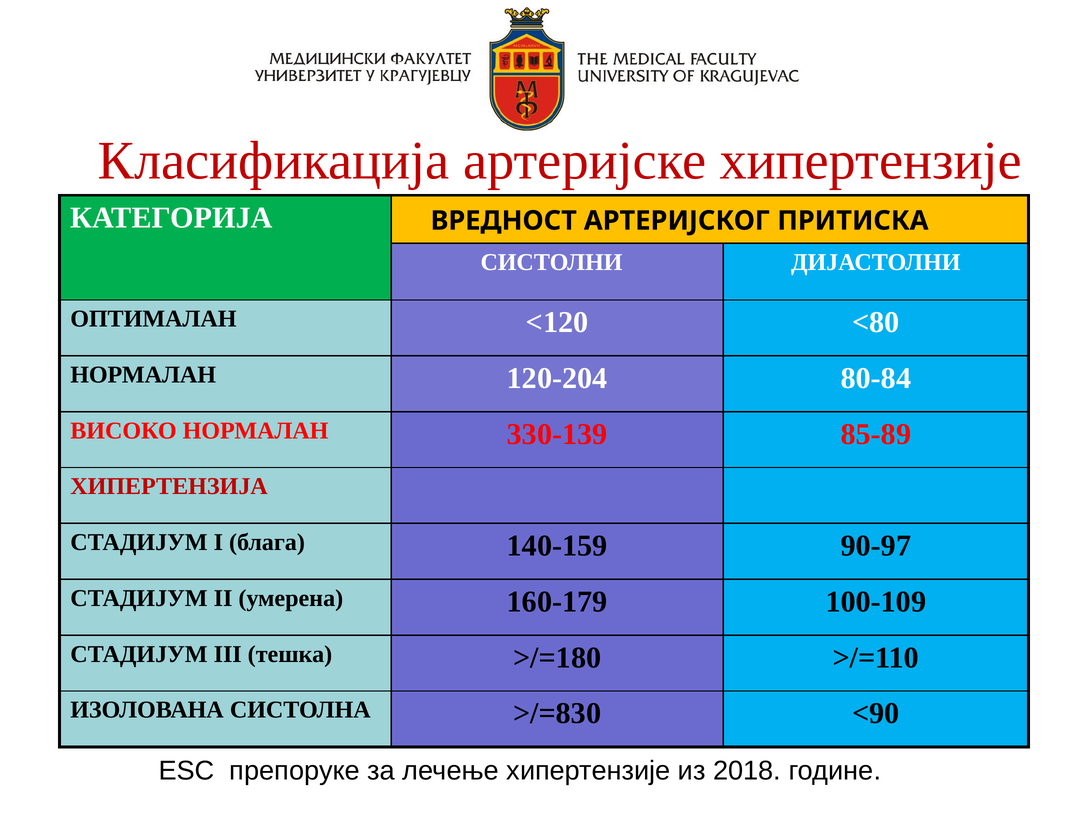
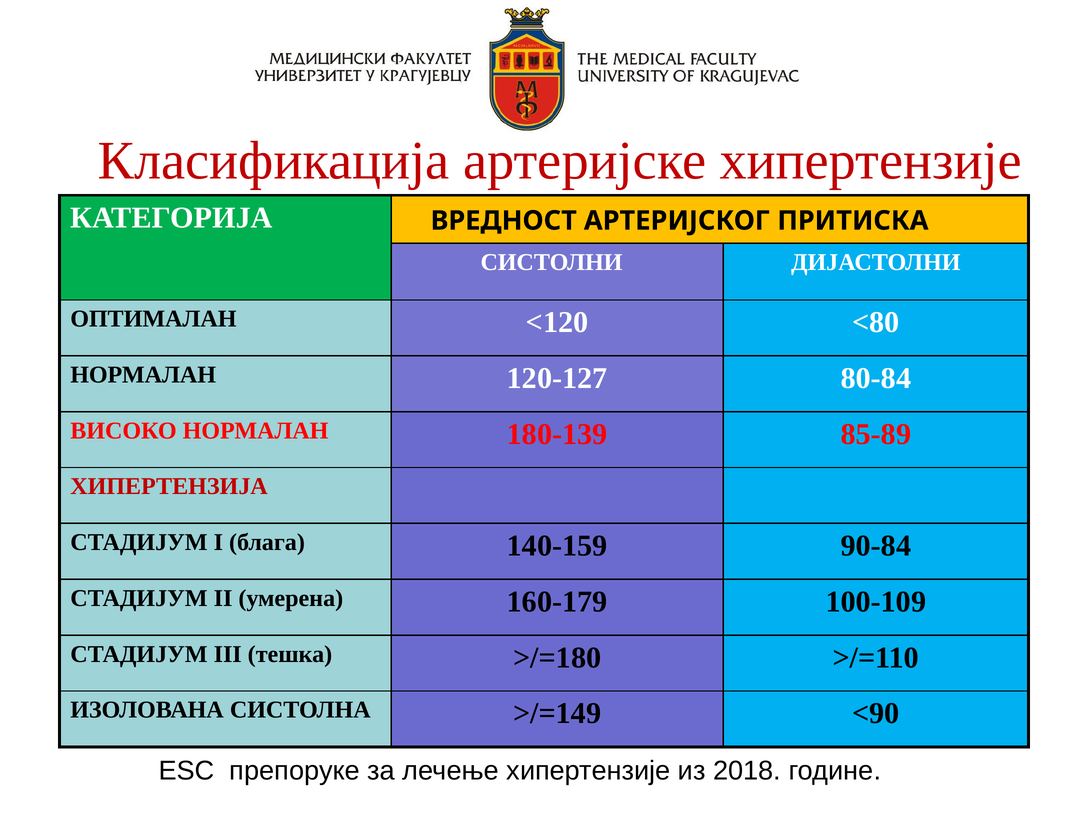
120-204: 120-204 -> 120-127
330-139: 330-139 -> 180-139
90-97: 90-97 -> 90-84
>/=830: >/=830 -> >/=149
